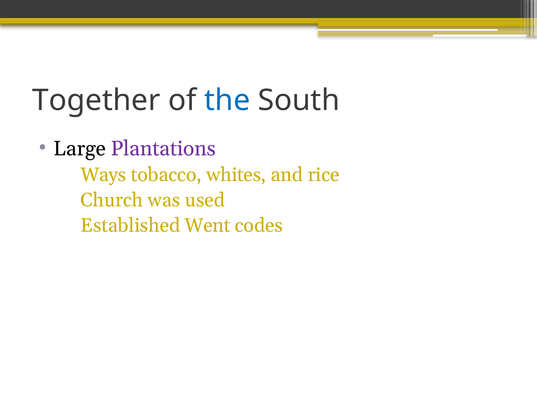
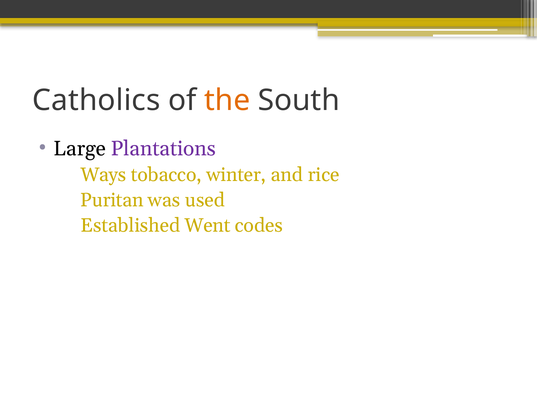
Together: Together -> Catholics
the colour: blue -> orange
whites: whites -> winter
Church: Church -> Puritan
